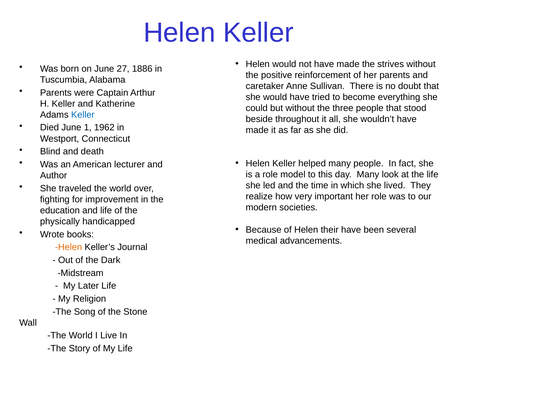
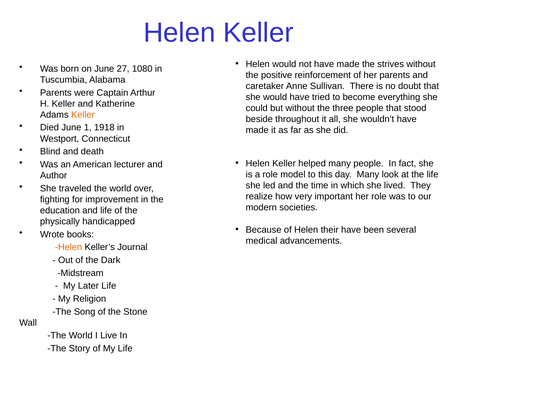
1886: 1886 -> 1080
Keller at (83, 115) colour: blue -> orange
1962: 1962 -> 1918
